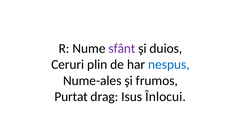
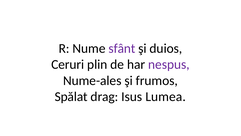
nespus colour: blue -> purple
Purtat: Purtat -> Spălat
Înlocui: Înlocui -> Lumea
